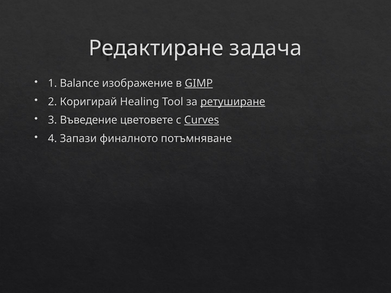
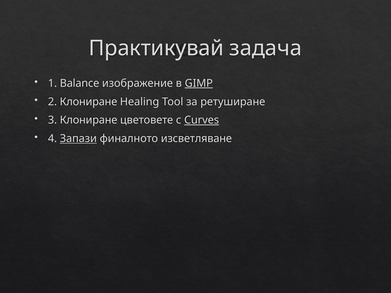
Редактиране: Редактиране -> Практикувай
2 Коригирай: Коригирай -> Клониране
ретуширане underline: present -> none
3 Въведение: Въведение -> Клониране
Запази underline: none -> present
потъмняване: потъмняване -> изсветляване
